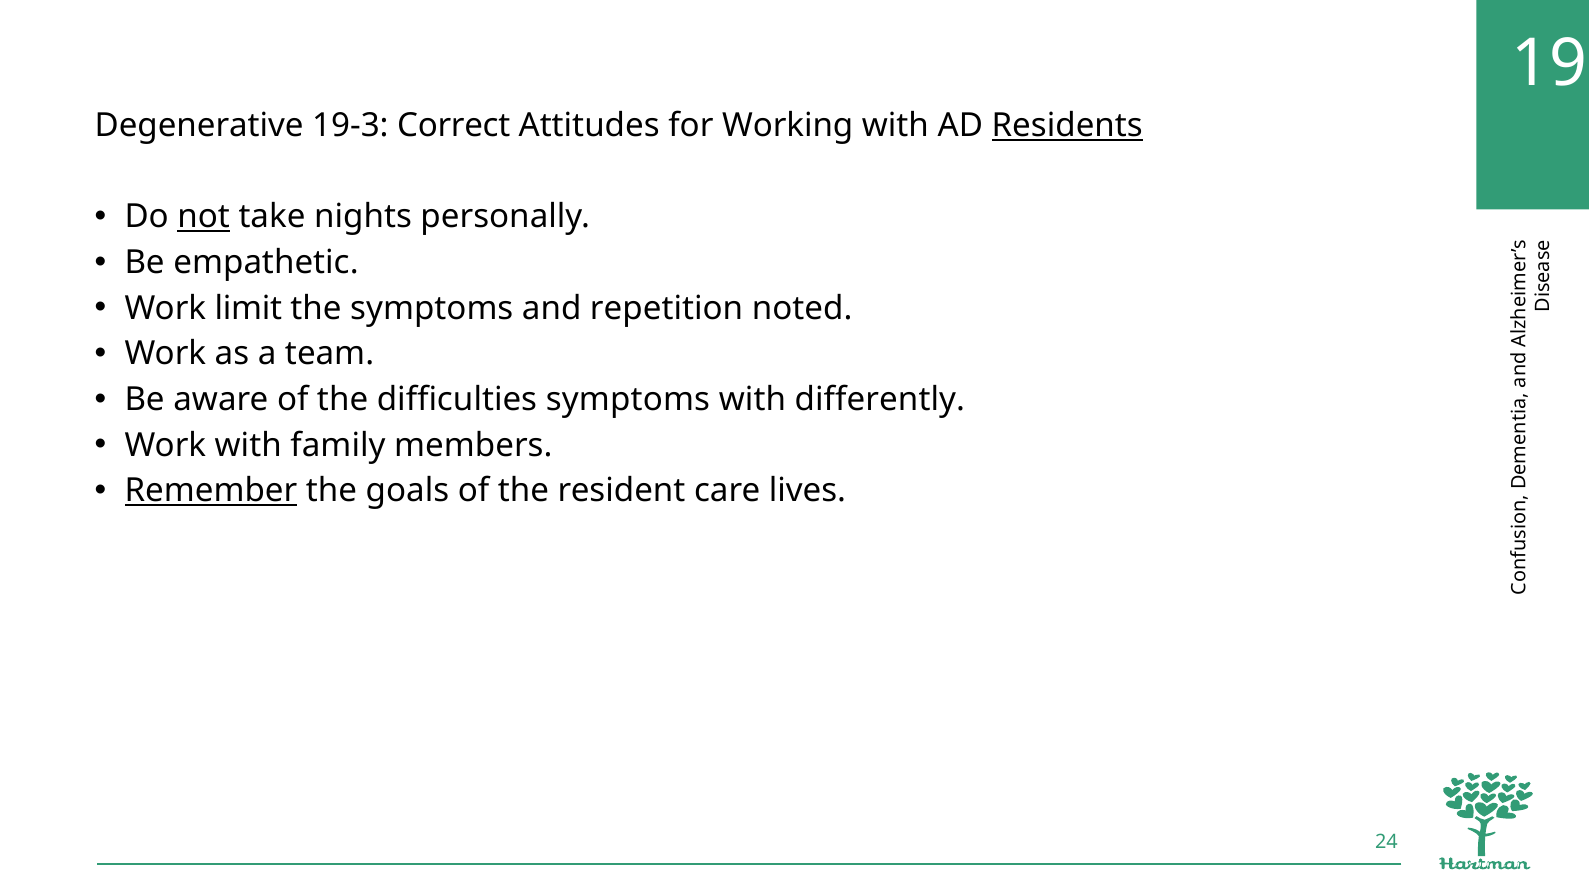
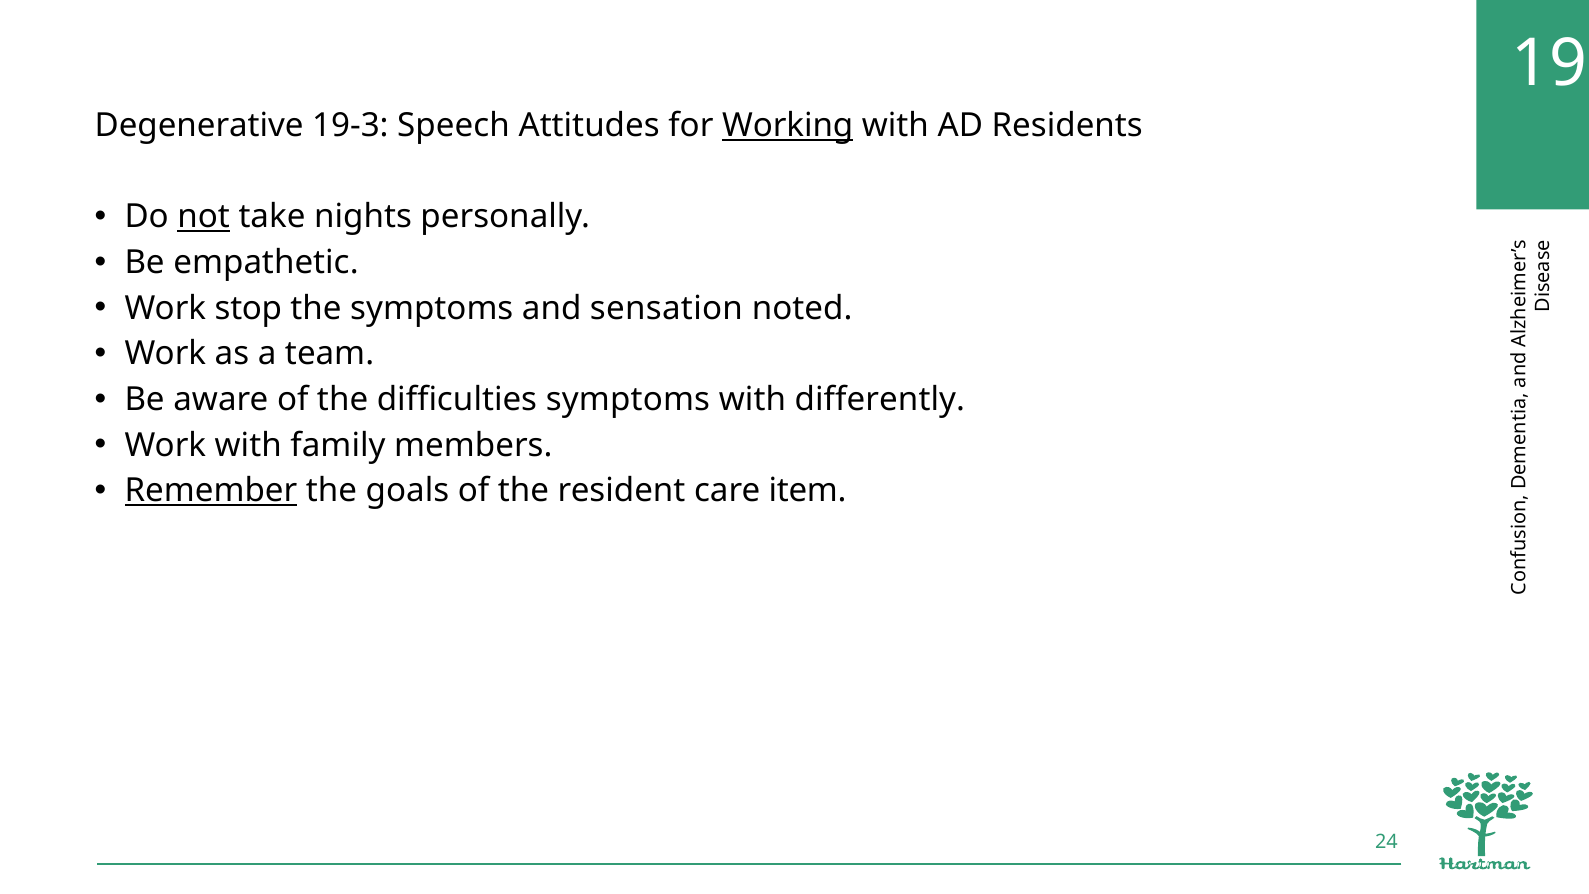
Correct: Correct -> Speech
Working underline: none -> present
Residents underline: present -> none
limit: limit -> stop
repetition: repetition -> sensation
lives: lives -> item
